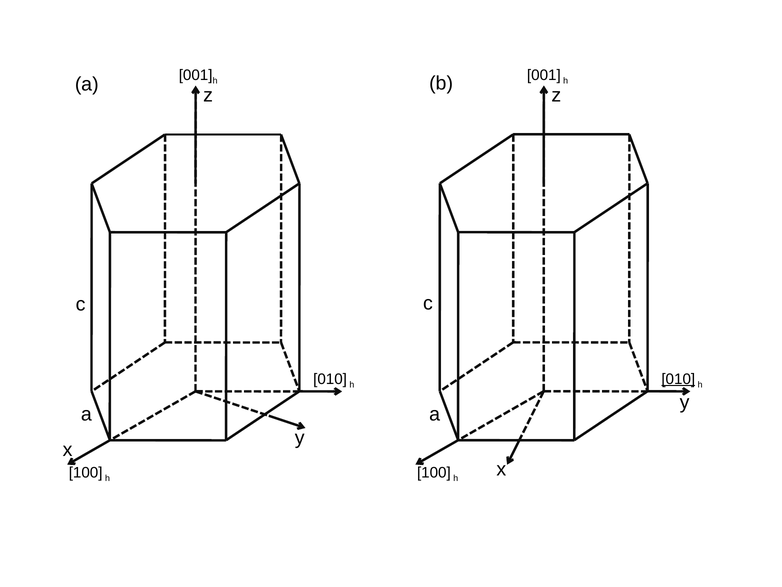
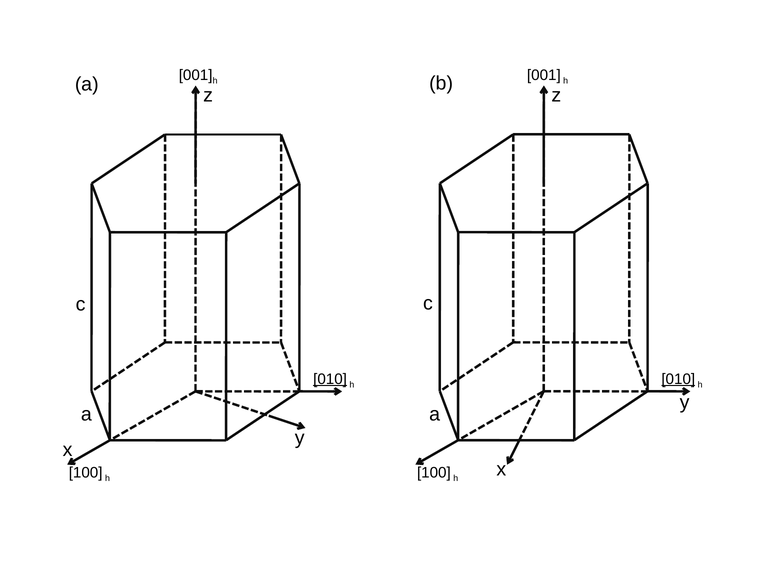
010 at (330, 379) underline: none -> present
